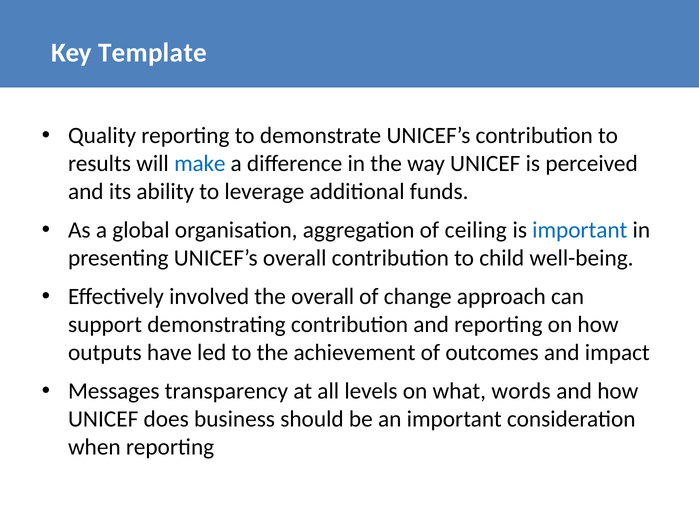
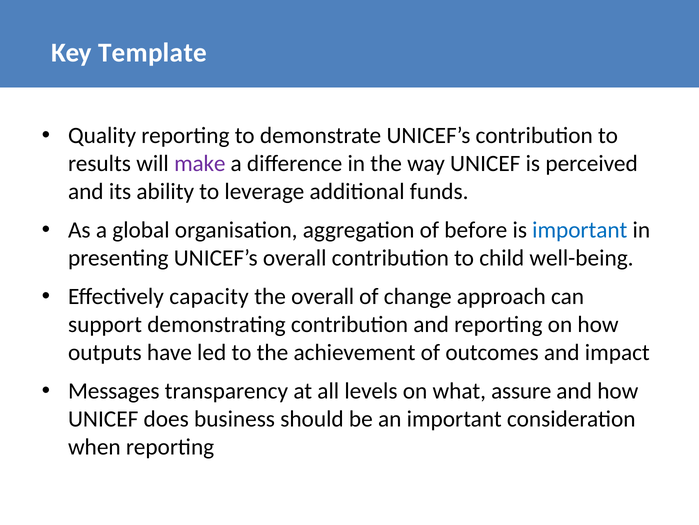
make colour: blue -> purple
ceiling: ceiling -> before
involved: involved -> capacity
words: words -> assure
